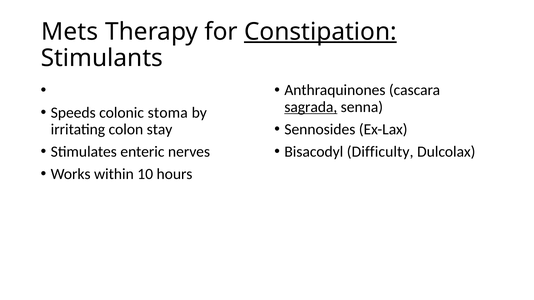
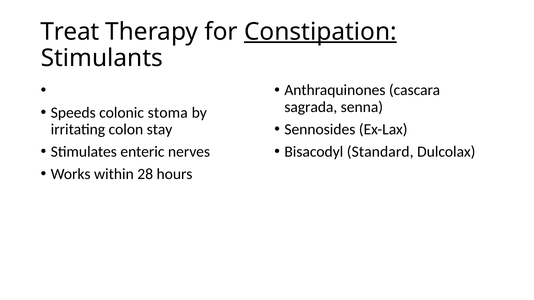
Mets: Mets -> Treat
sagrada underline: present -> none
Difficulty: Difficulty -> Standard
10: 10 -> 28
